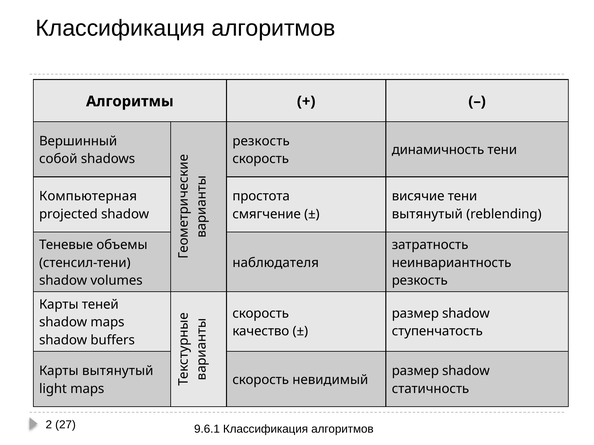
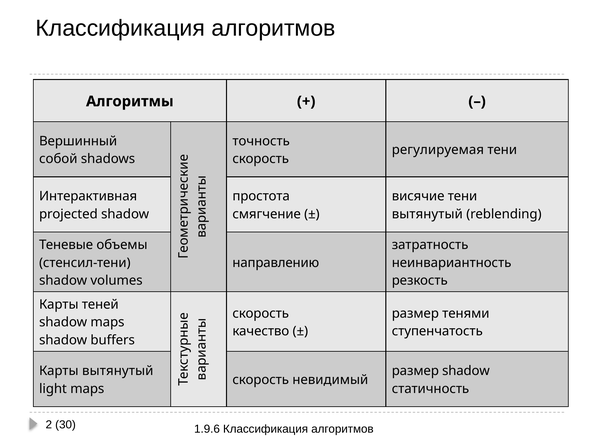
резкость at (261, 141): резкость -> точность
динамичность: динамичность -> регулируемая
Компьютерная: Компьютерная -> Интерактивная
наблюдателя: наблюдателя -> направлению
shadow at (466, 314): shadow -> тенями
27: 27 -> 30
9.6.1: 9.6.1 -> 1.9.6
